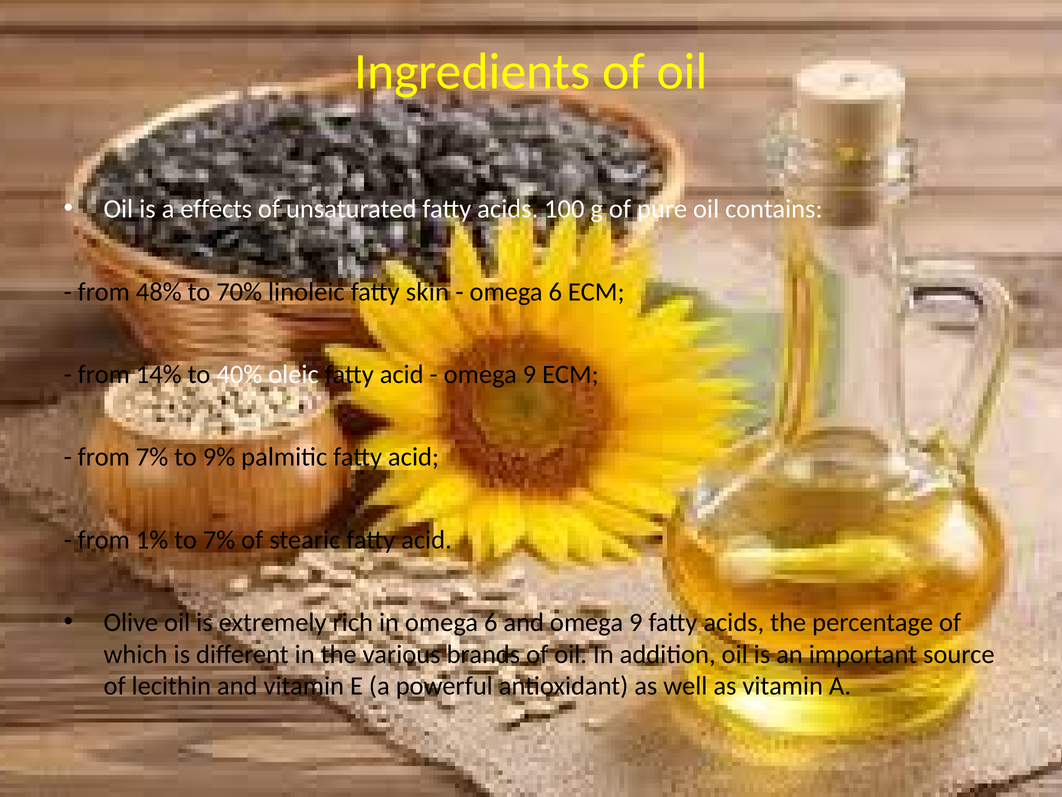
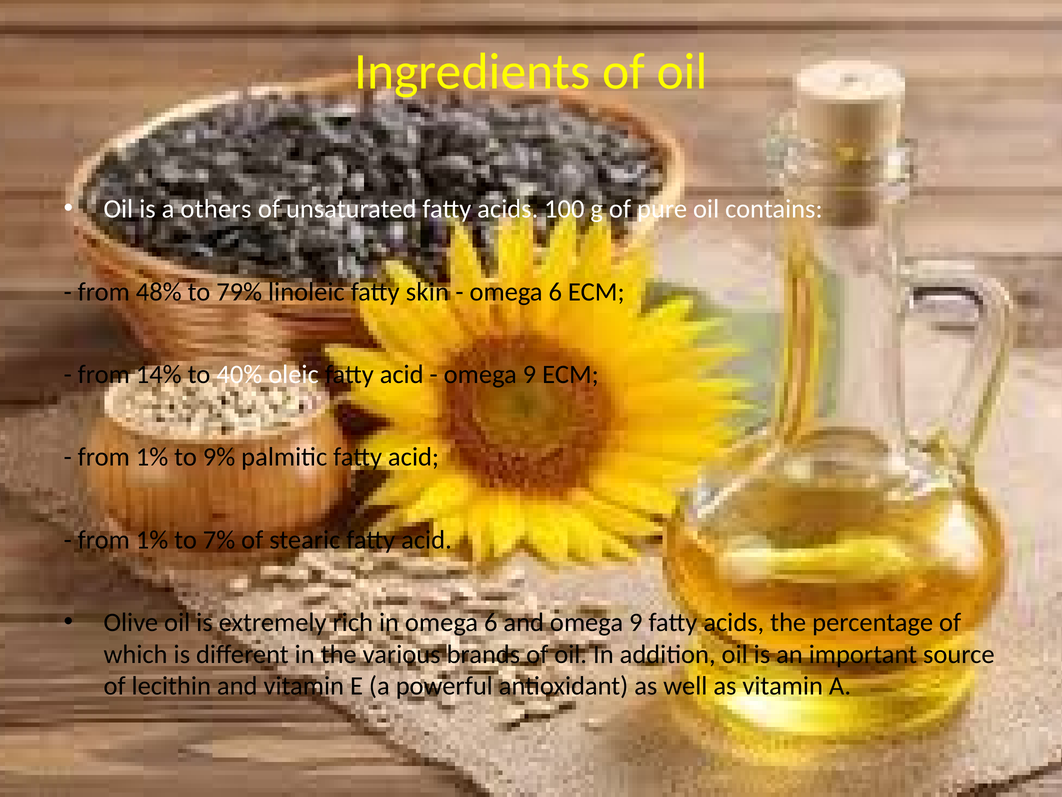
effects: effects -> others
70%: 70% -> 79%
7% at (152, 457): 7% -> 1%
